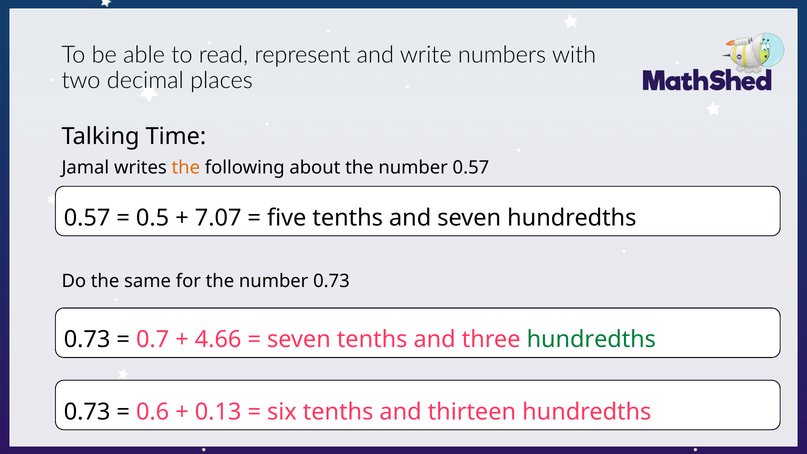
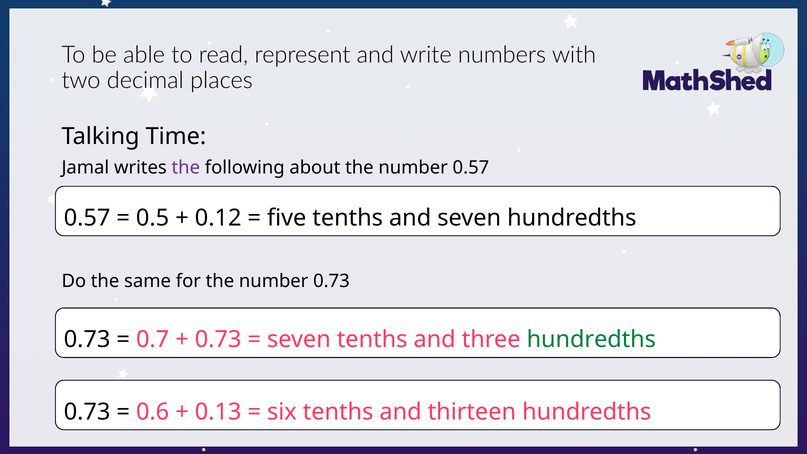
the at (186, 168) colour: orange -> purple
7.07: 7.07 -> 0.12
4.66 at (218, 340): 4.66 -> 0.73
